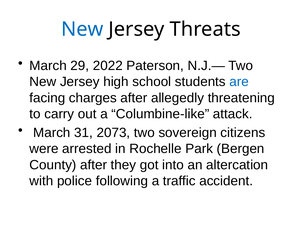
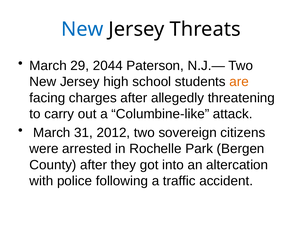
2022: 2022 -> 2044
are colour: blue -> orange
2073: 2073 -> 2012
